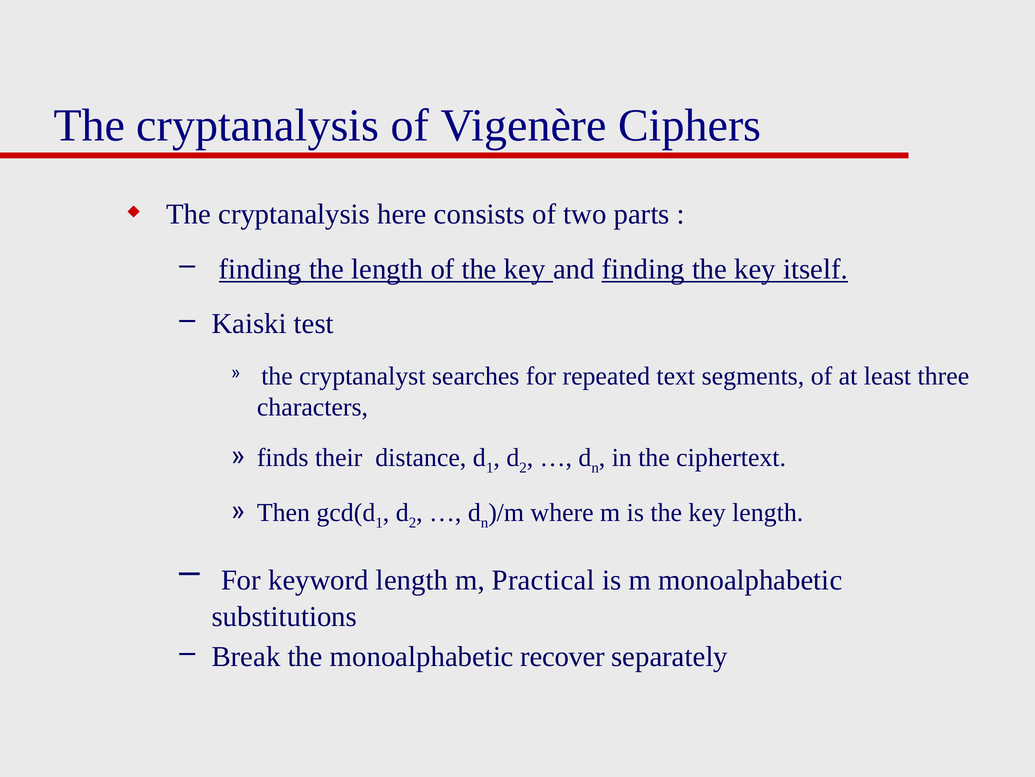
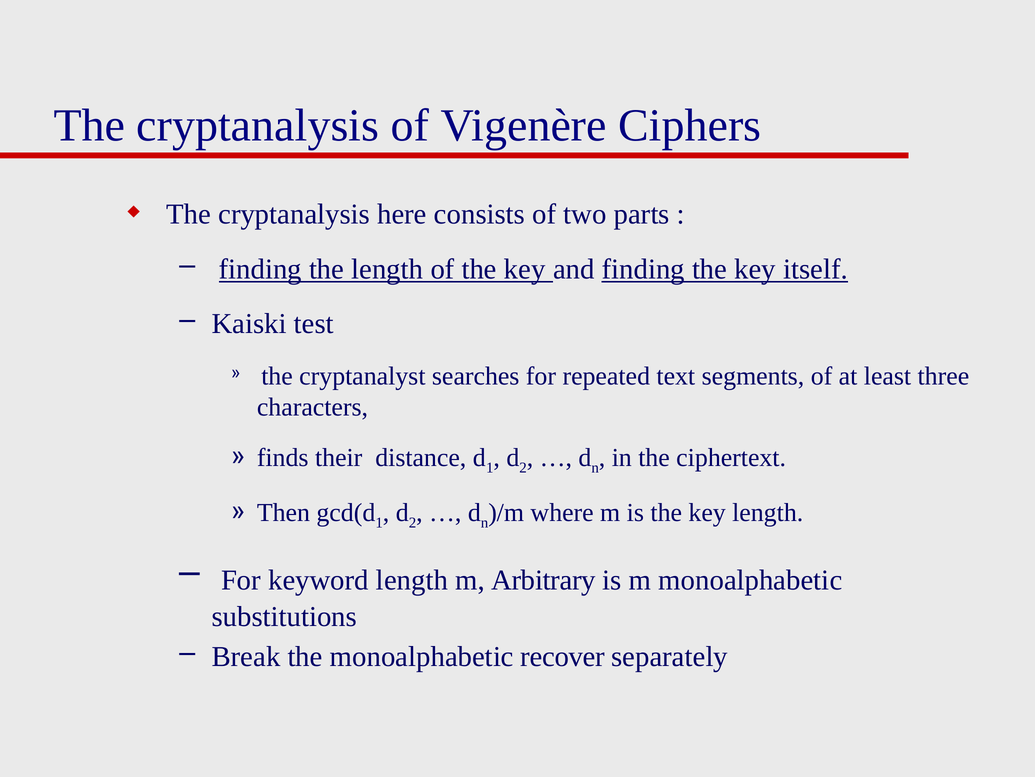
Practical: Practical -> Arbitrary
